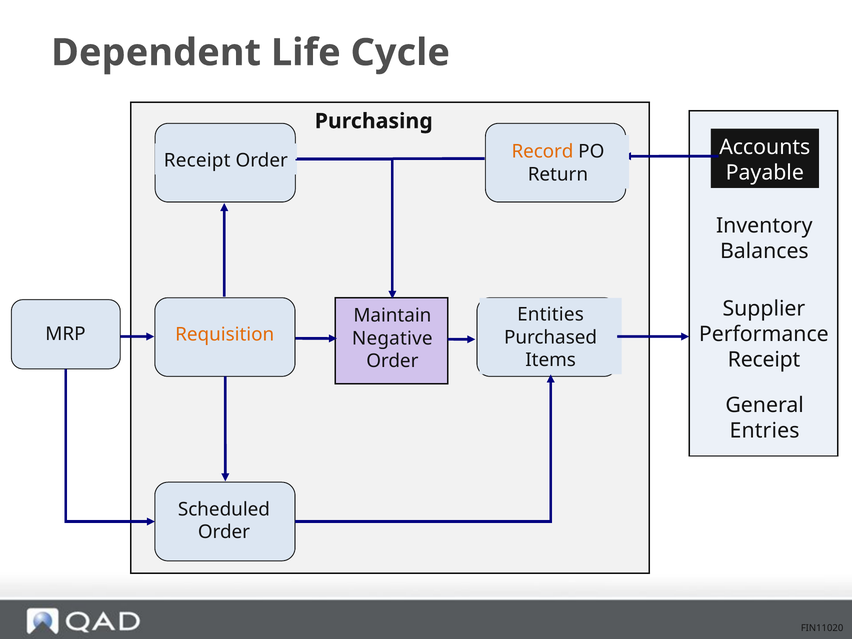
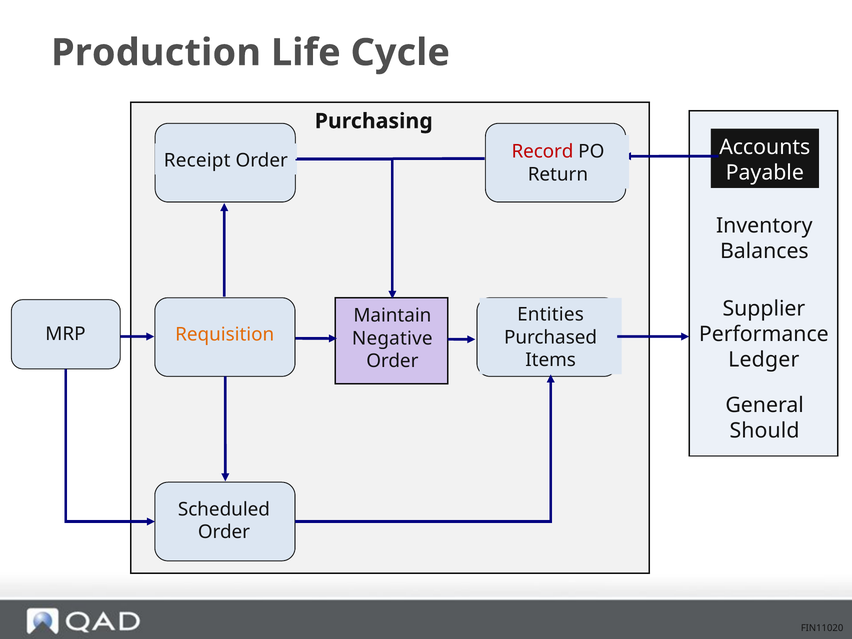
Dependent: Dependent -> Production
Record colour: orange -> red
Receipt at (764, 360): Receipt -> Ledger
Entries: Entries -> Should
